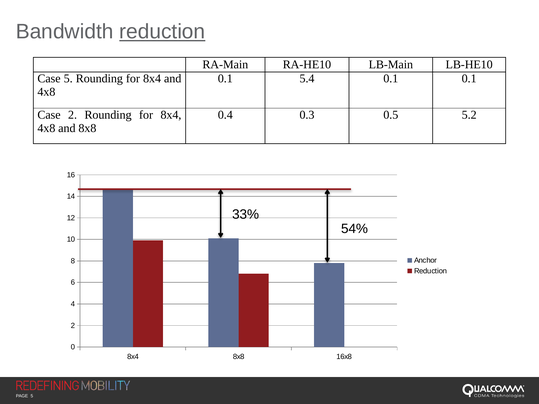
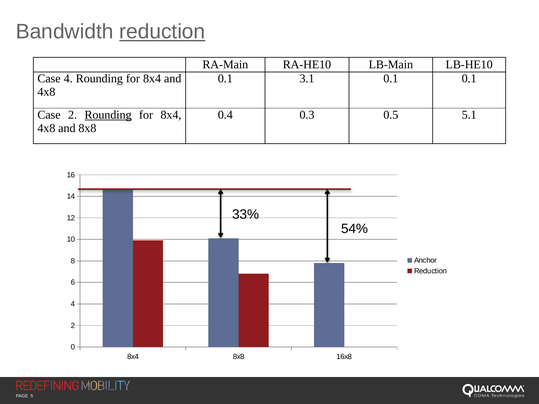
Case 5: 5 -> 4
5.4: 5.4 -> 3.1
Rounding at (108, 115) underline: none -> present
5.2: 5.2 -> 5.1
